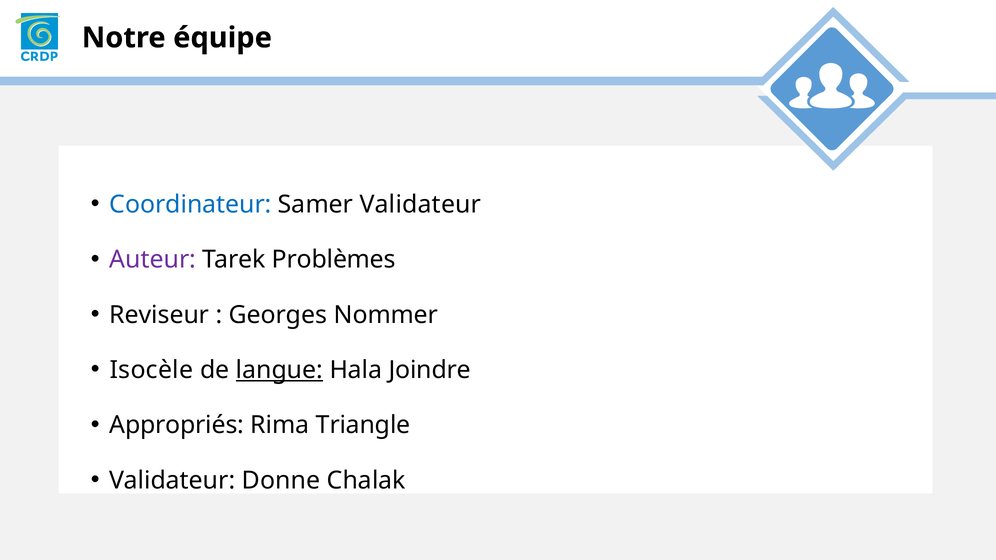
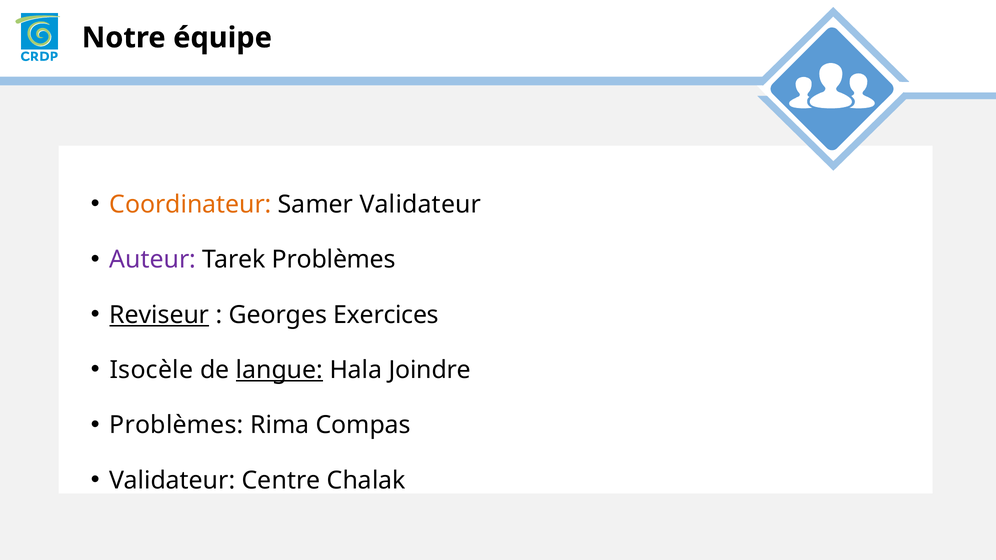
Coordinateur colour: blue -> orange
Reviseur underline: none -> present
Nommer: Nommer -> Exercices
Appropriés at (177, 425): Appropriés -> Problèmes
Triangle: Triangle -> Compas
Donne: Donne -> Centre
